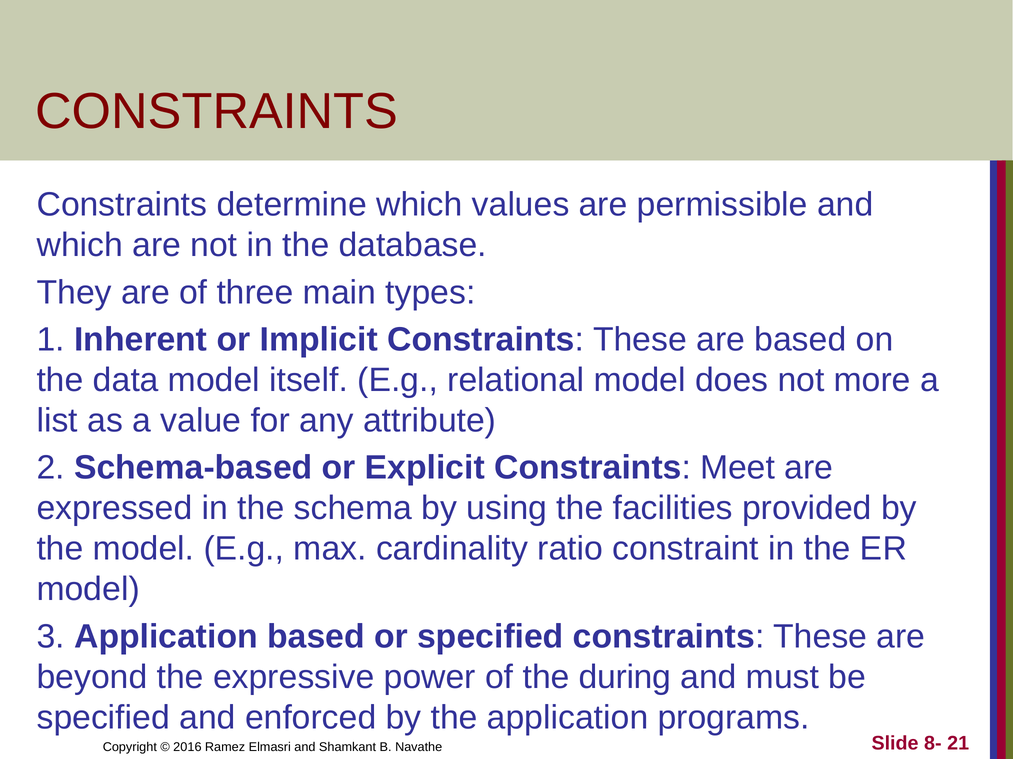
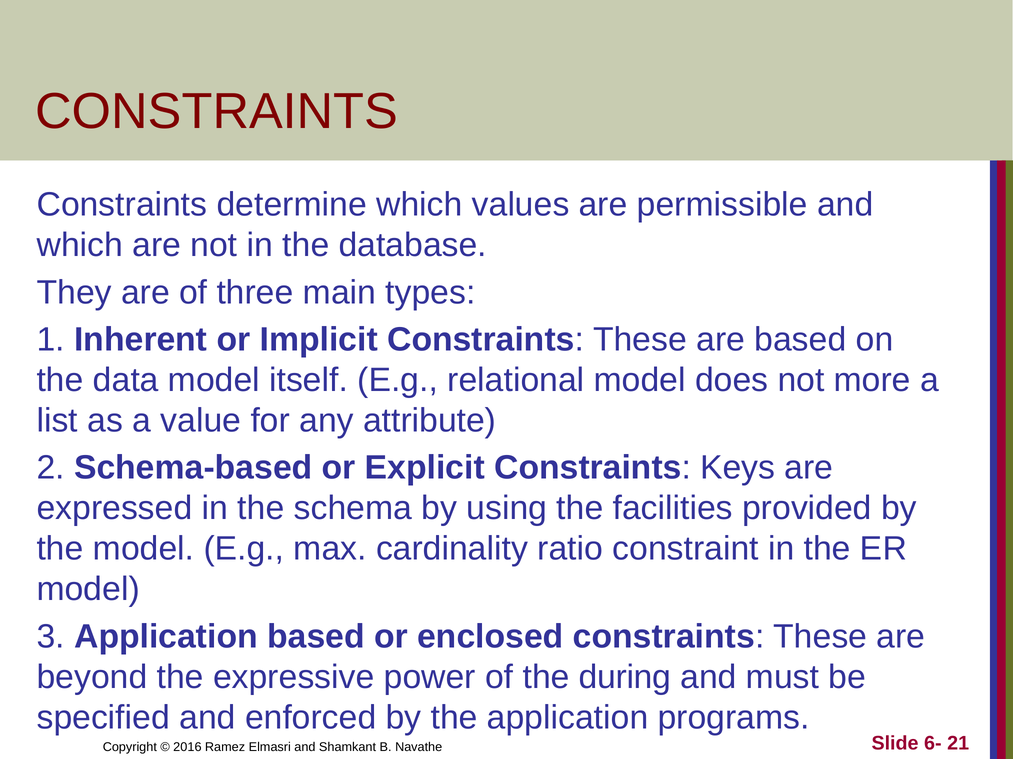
Meet: Meet -> Keys
or specified: specified -> enclosed
8-: 8- -> 6-
